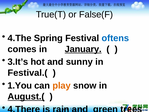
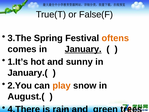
4.The: 4.The -> 3.The
oftens colour: blue -> orange
3.It’s: 3.It’s -> 1.It’s
Festival.(: Festival.( -> January.(
1.You: 1.You -> 2.You
August.( underline: present -> none
